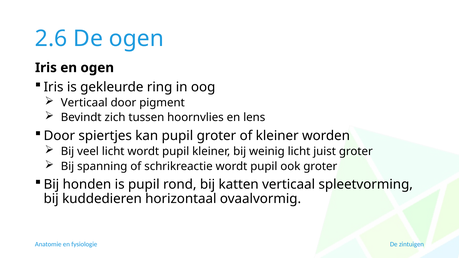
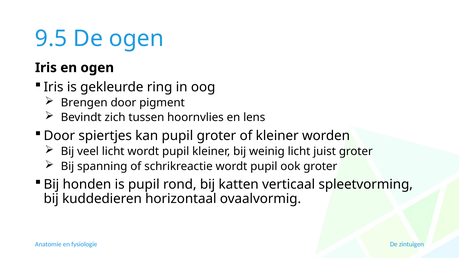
2.6: 2.6 -> 9.5
Verticaal at (84, 103): Verticaal -> Brengen
